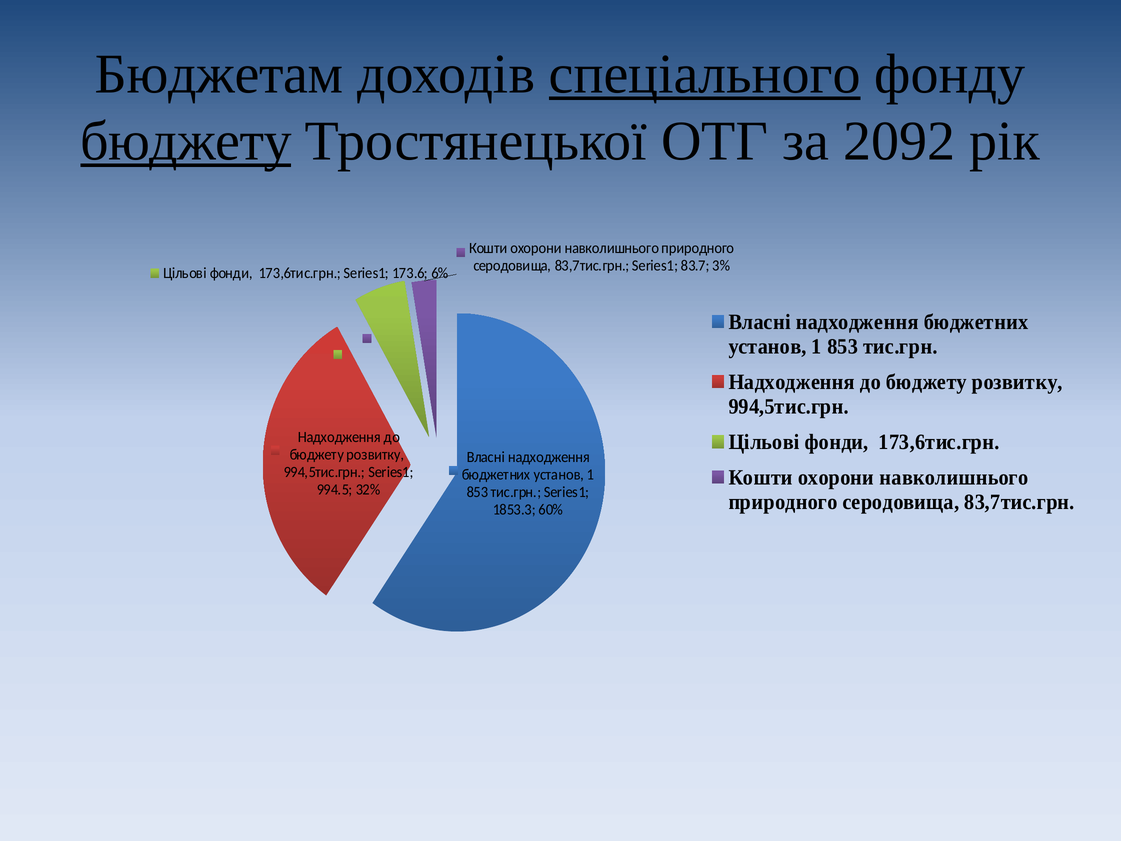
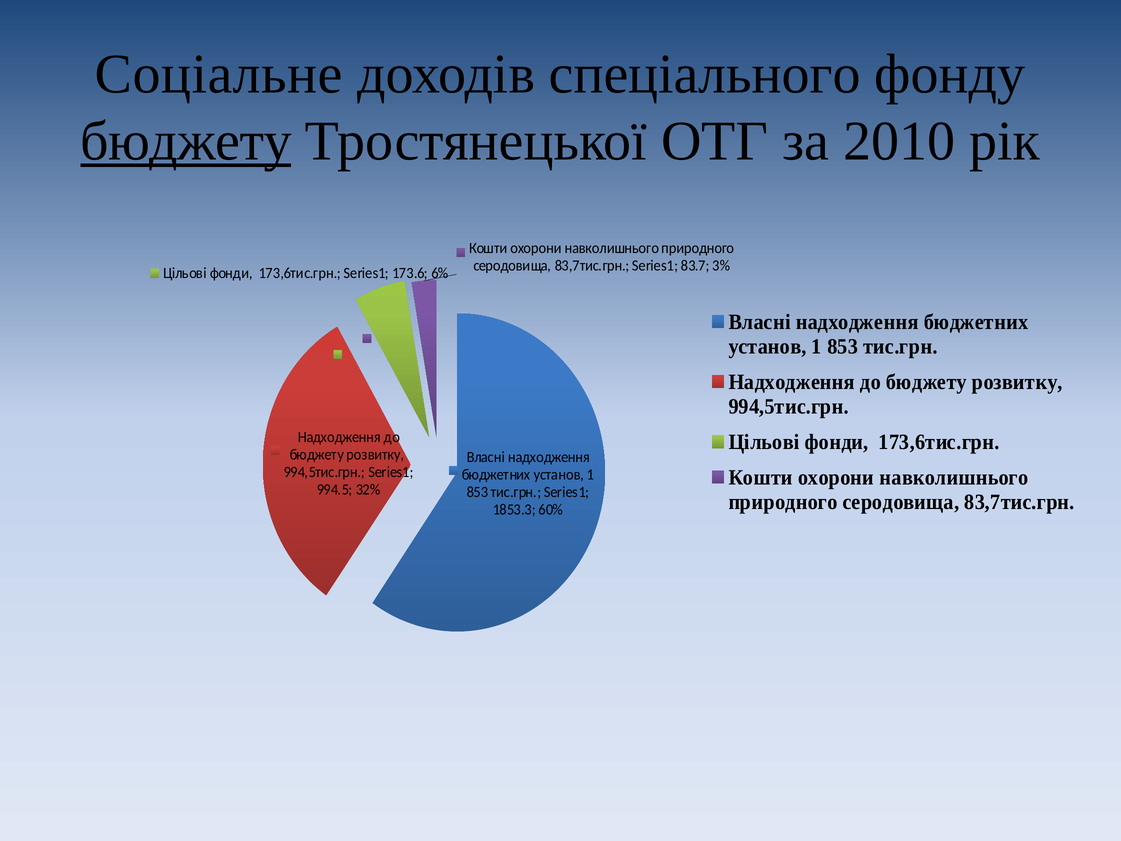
Бюджетам: Бюджетам -> Соціальне
спеціального underline: present -> none
2092: 2092 -> 2010
